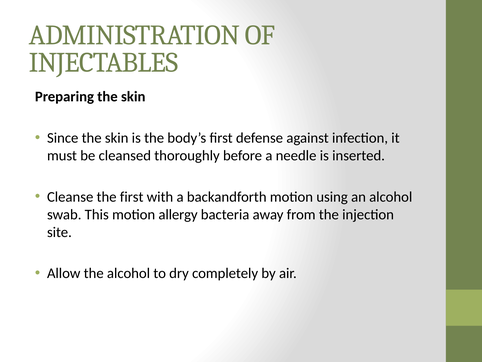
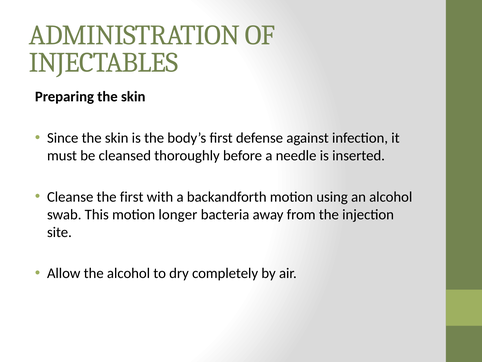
allergy: allergy -> longer
